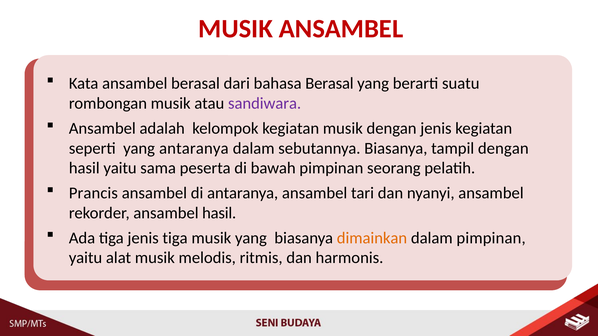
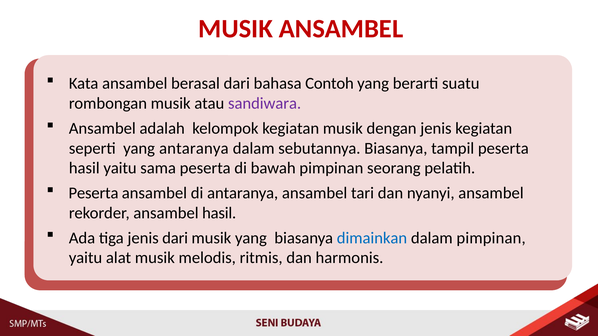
bahasa Berasal: Berasal -> Contoh
tampil dengan: dengan -> peserta
Prancis at (93, 193): Prancis -> Peserta
jenis tiga: tiga -> dari
dimainkan colour: orange -> blue
